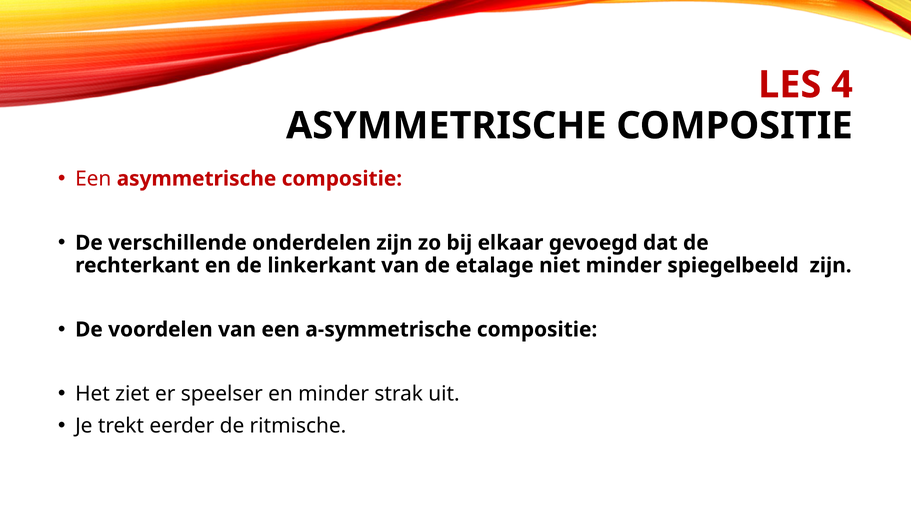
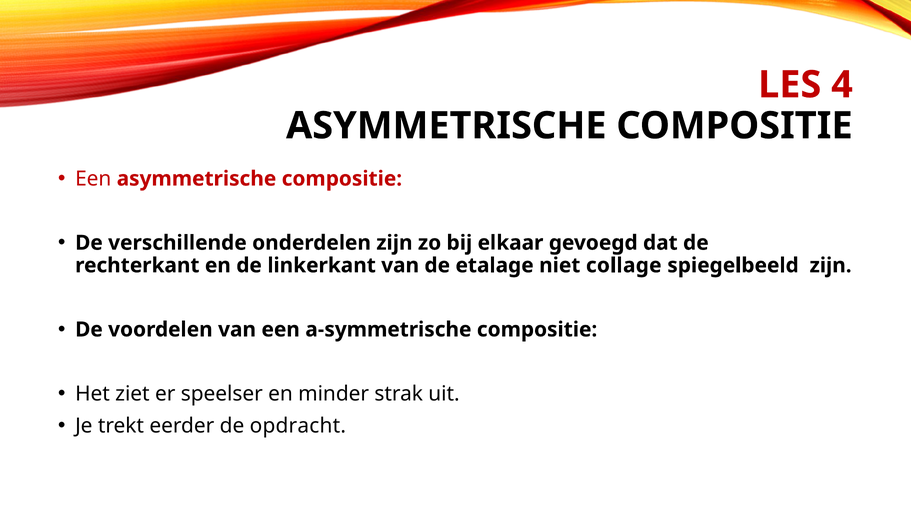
niet minder: minder -> collage
ritmische: ritmische -> opdracht
